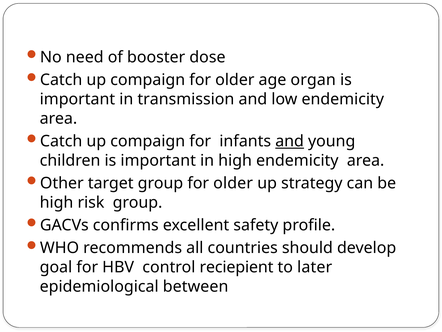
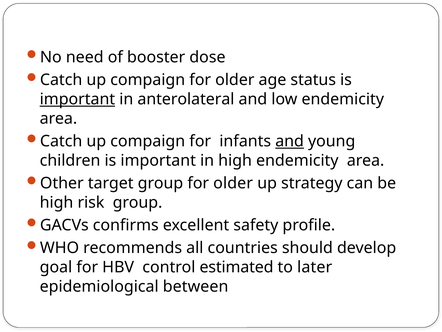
organ: organ -> status
important at (77, 99) underline: none -> present
transmission: transmission -> anterolateral
reciepient: reciepient -> estimated
